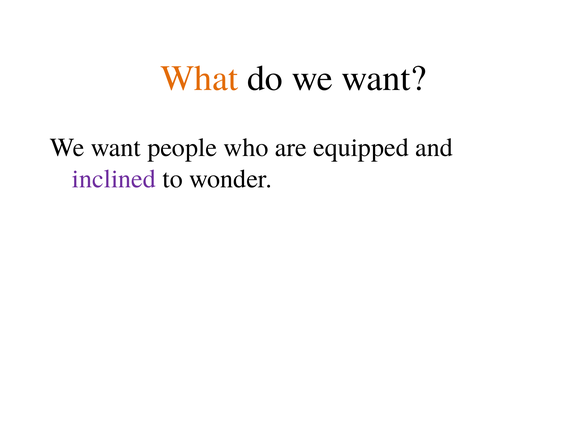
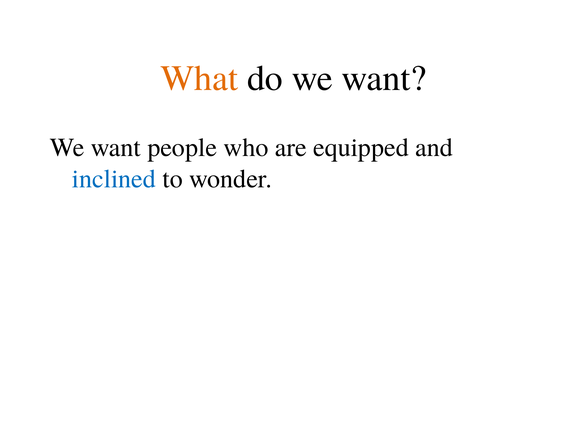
inclined colour: purple -> blue
